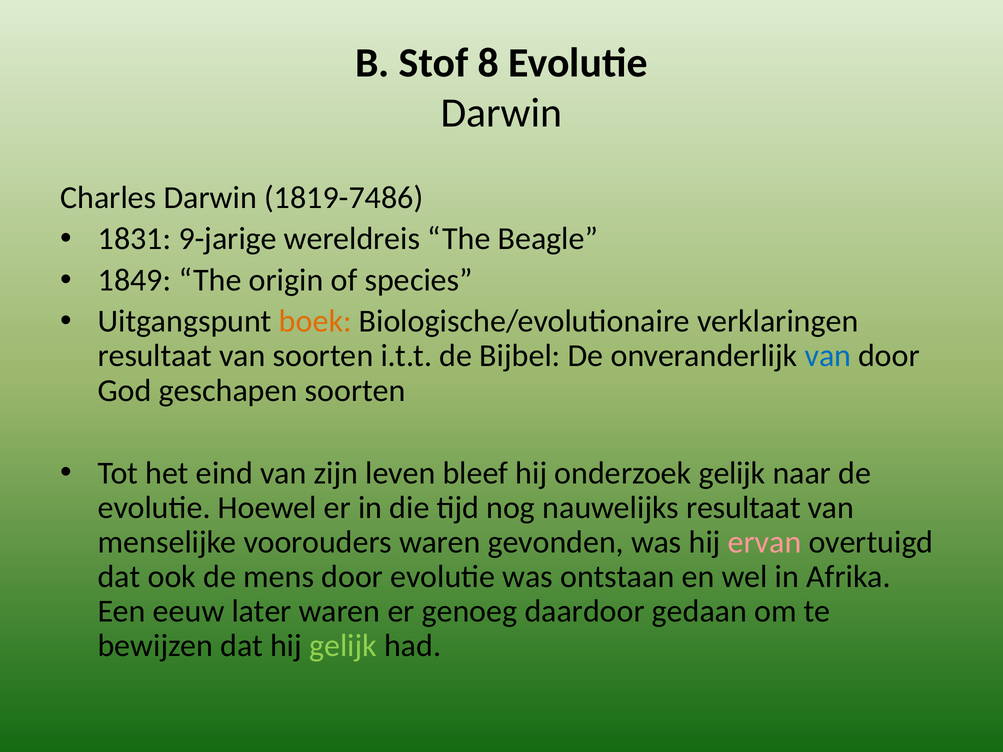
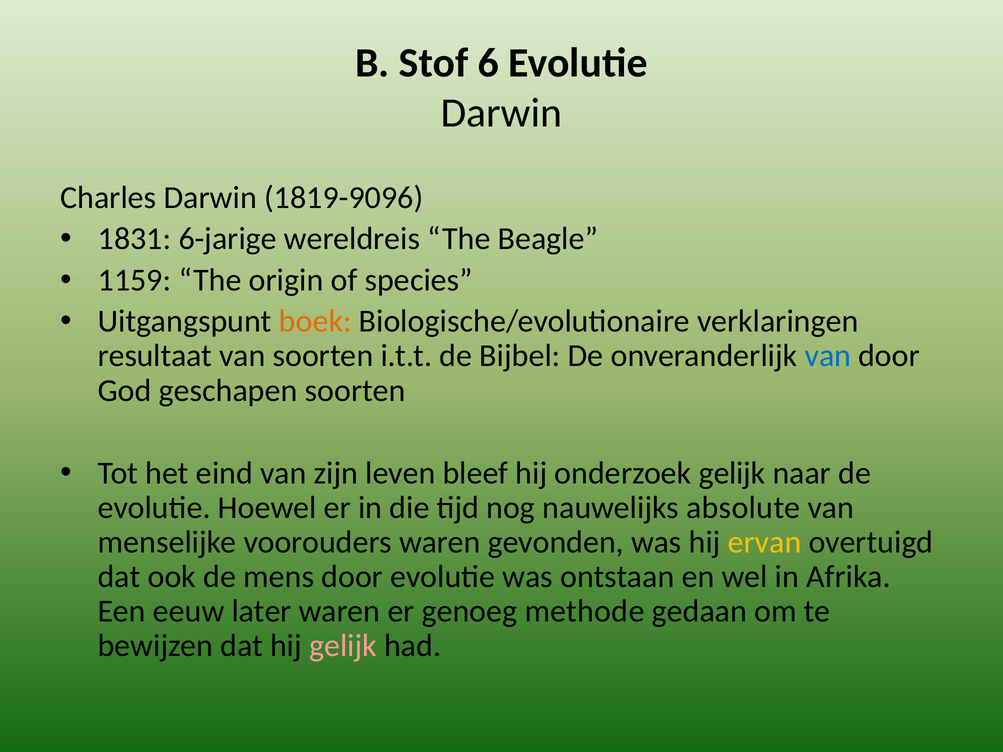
8: 8 -> 6
1819-7486: 1819-7486 -> 1819-9096
9-jarige: 9-jarige -> 6-jarige
1849: 1849 -> 1159
nauwelijks resultaat: resultaat -> absolute
ervan colour: pink -> yellow
daardoor: daardoor -> methode
gelijk at (343, 646) colour: light green -> pink
